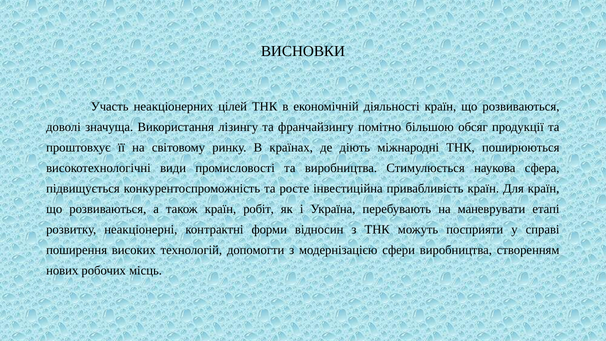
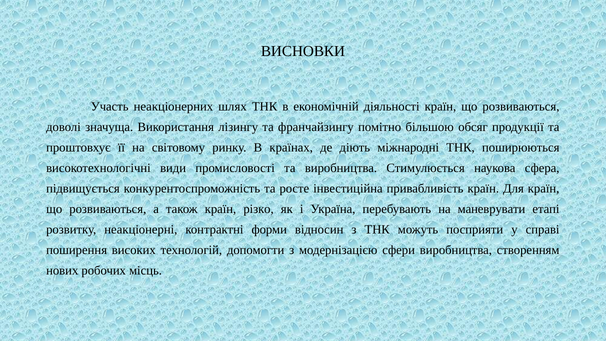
цілей: цілей -> шлях
робіт: робіт -> різко
